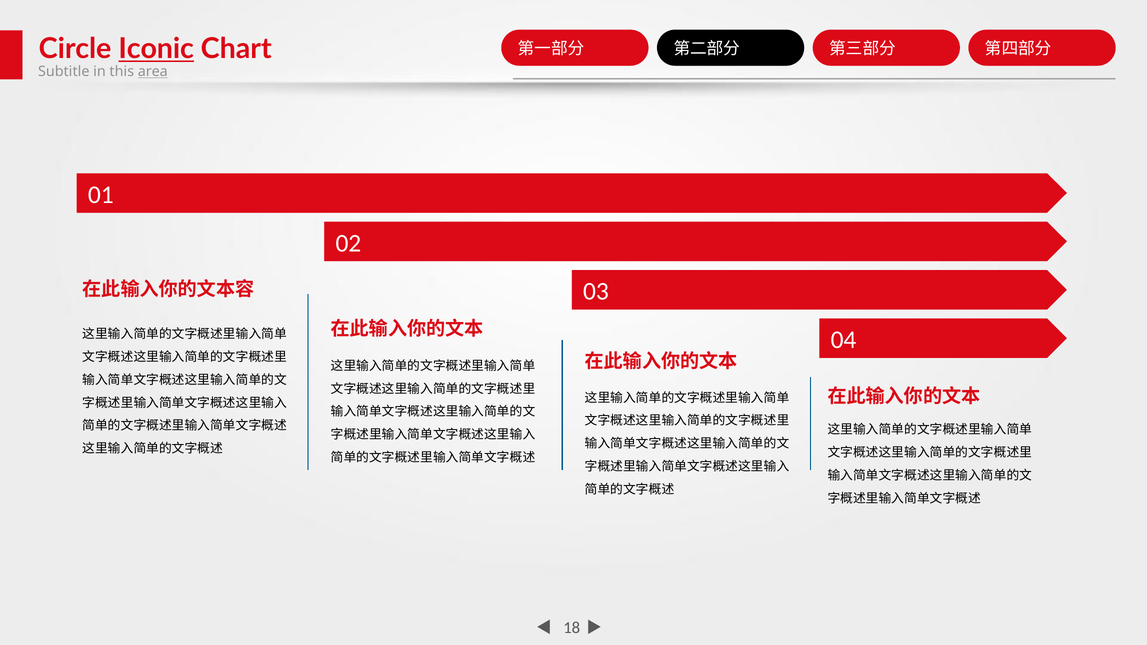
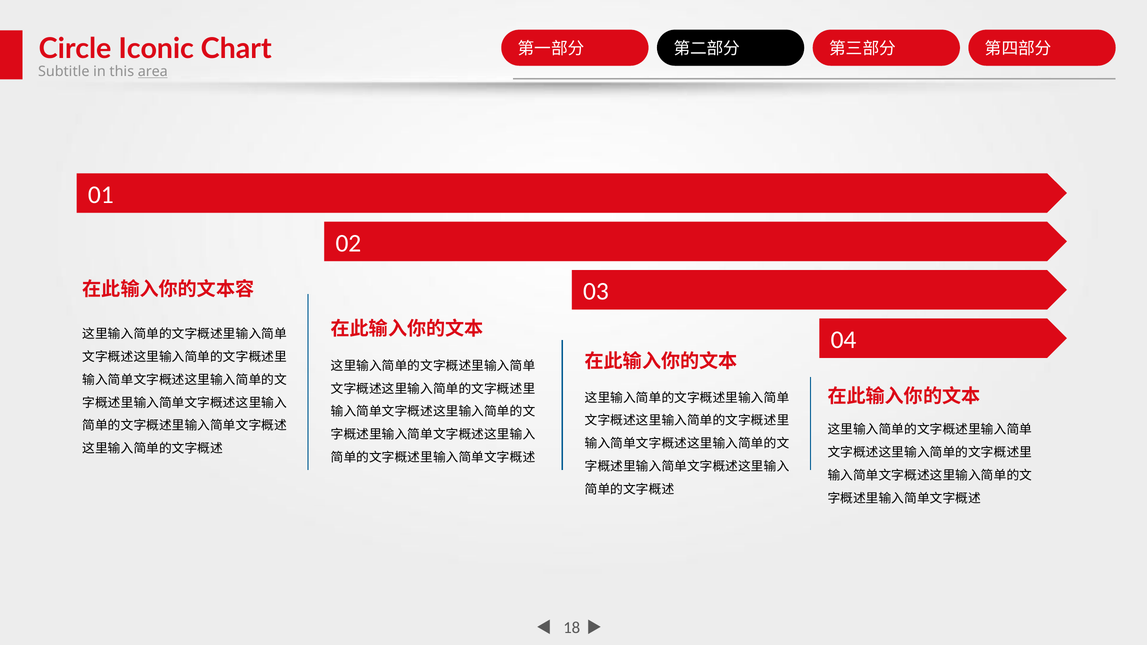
Iconic underline: present -> none
